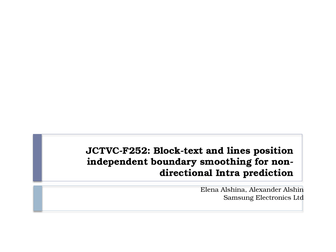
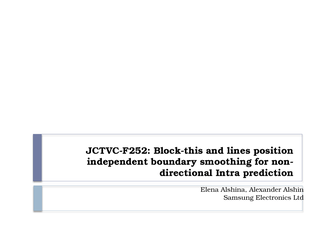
Block-text: Block-text -> Block-this
